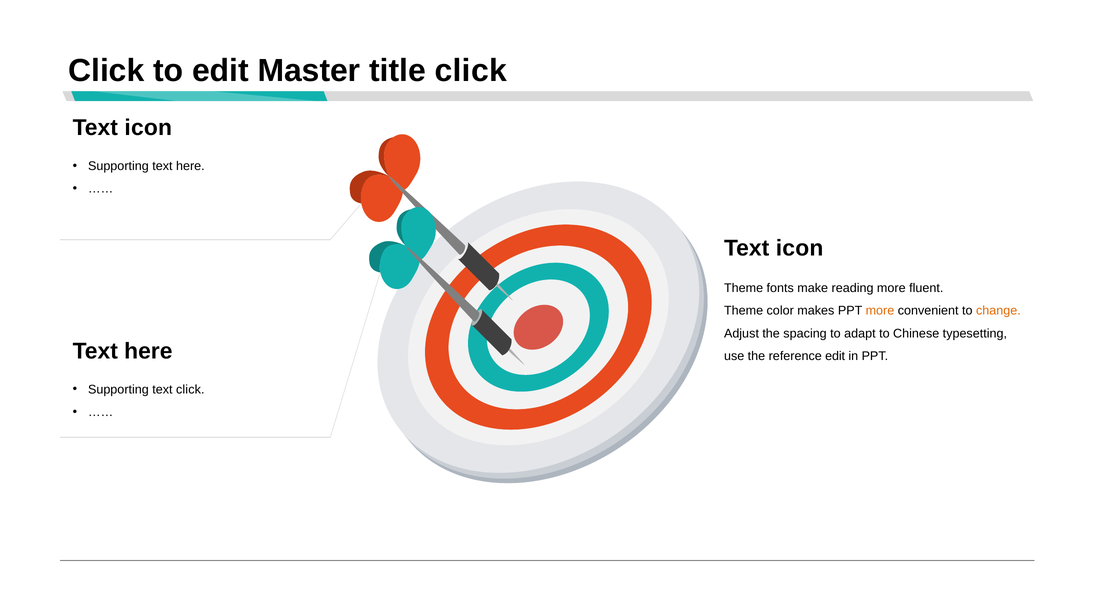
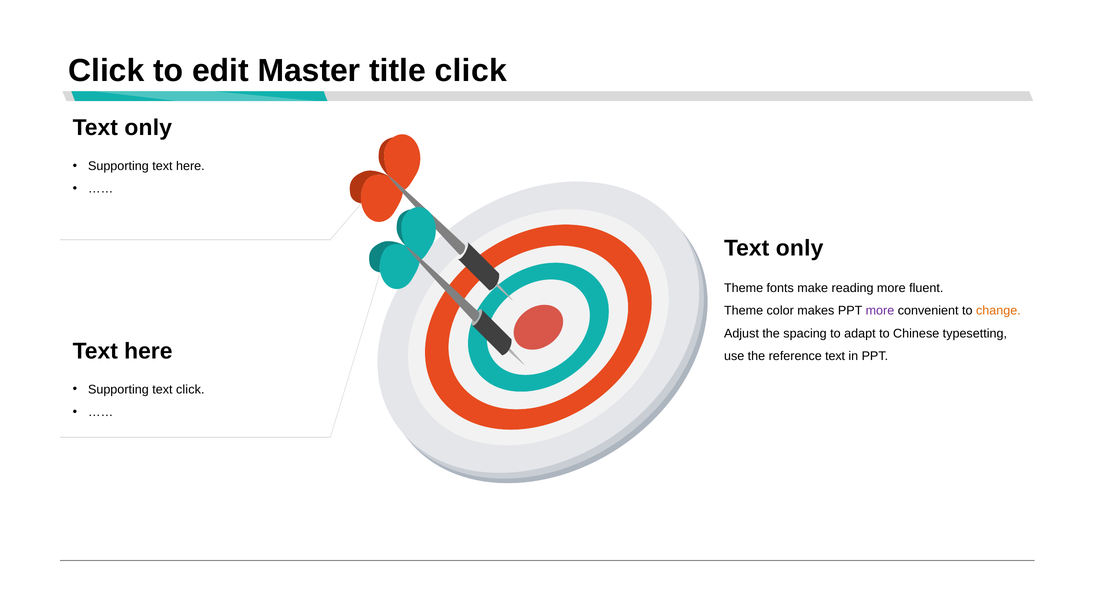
icon at (148, 128): icon -> only
icon at (800, 248): icon -> only
more at (880, 311) colour: orange -> purple
reference edit: edit -> text
